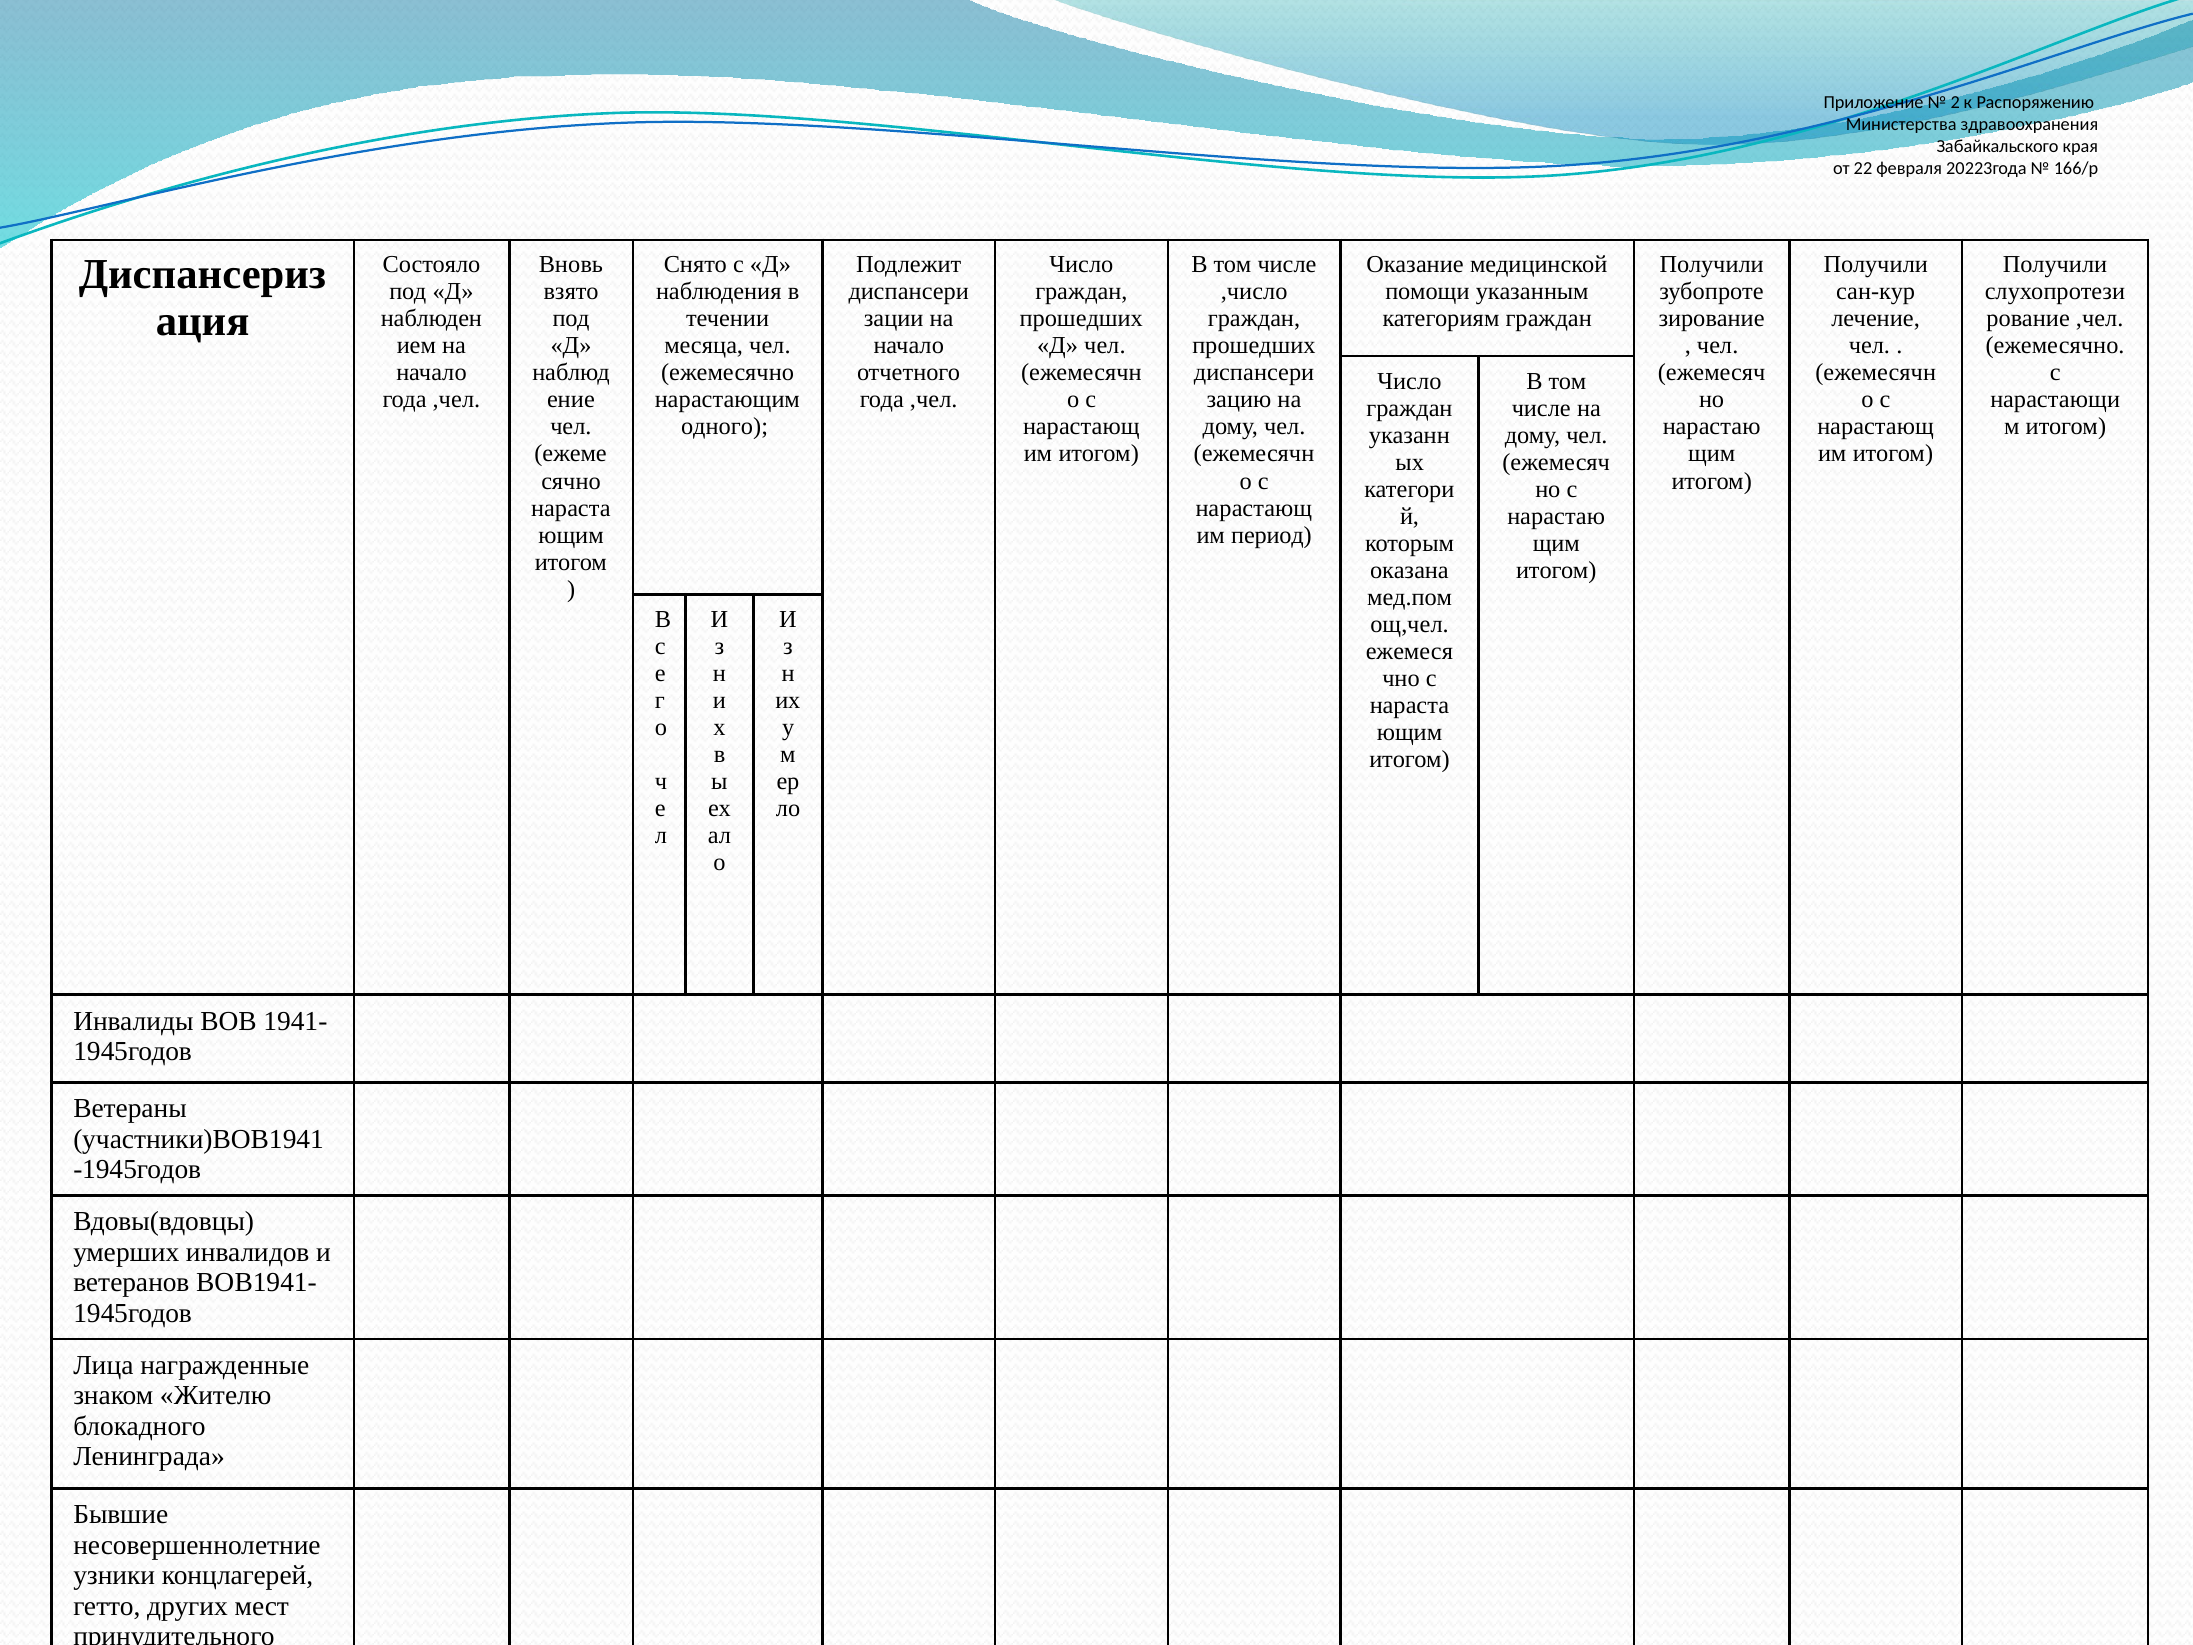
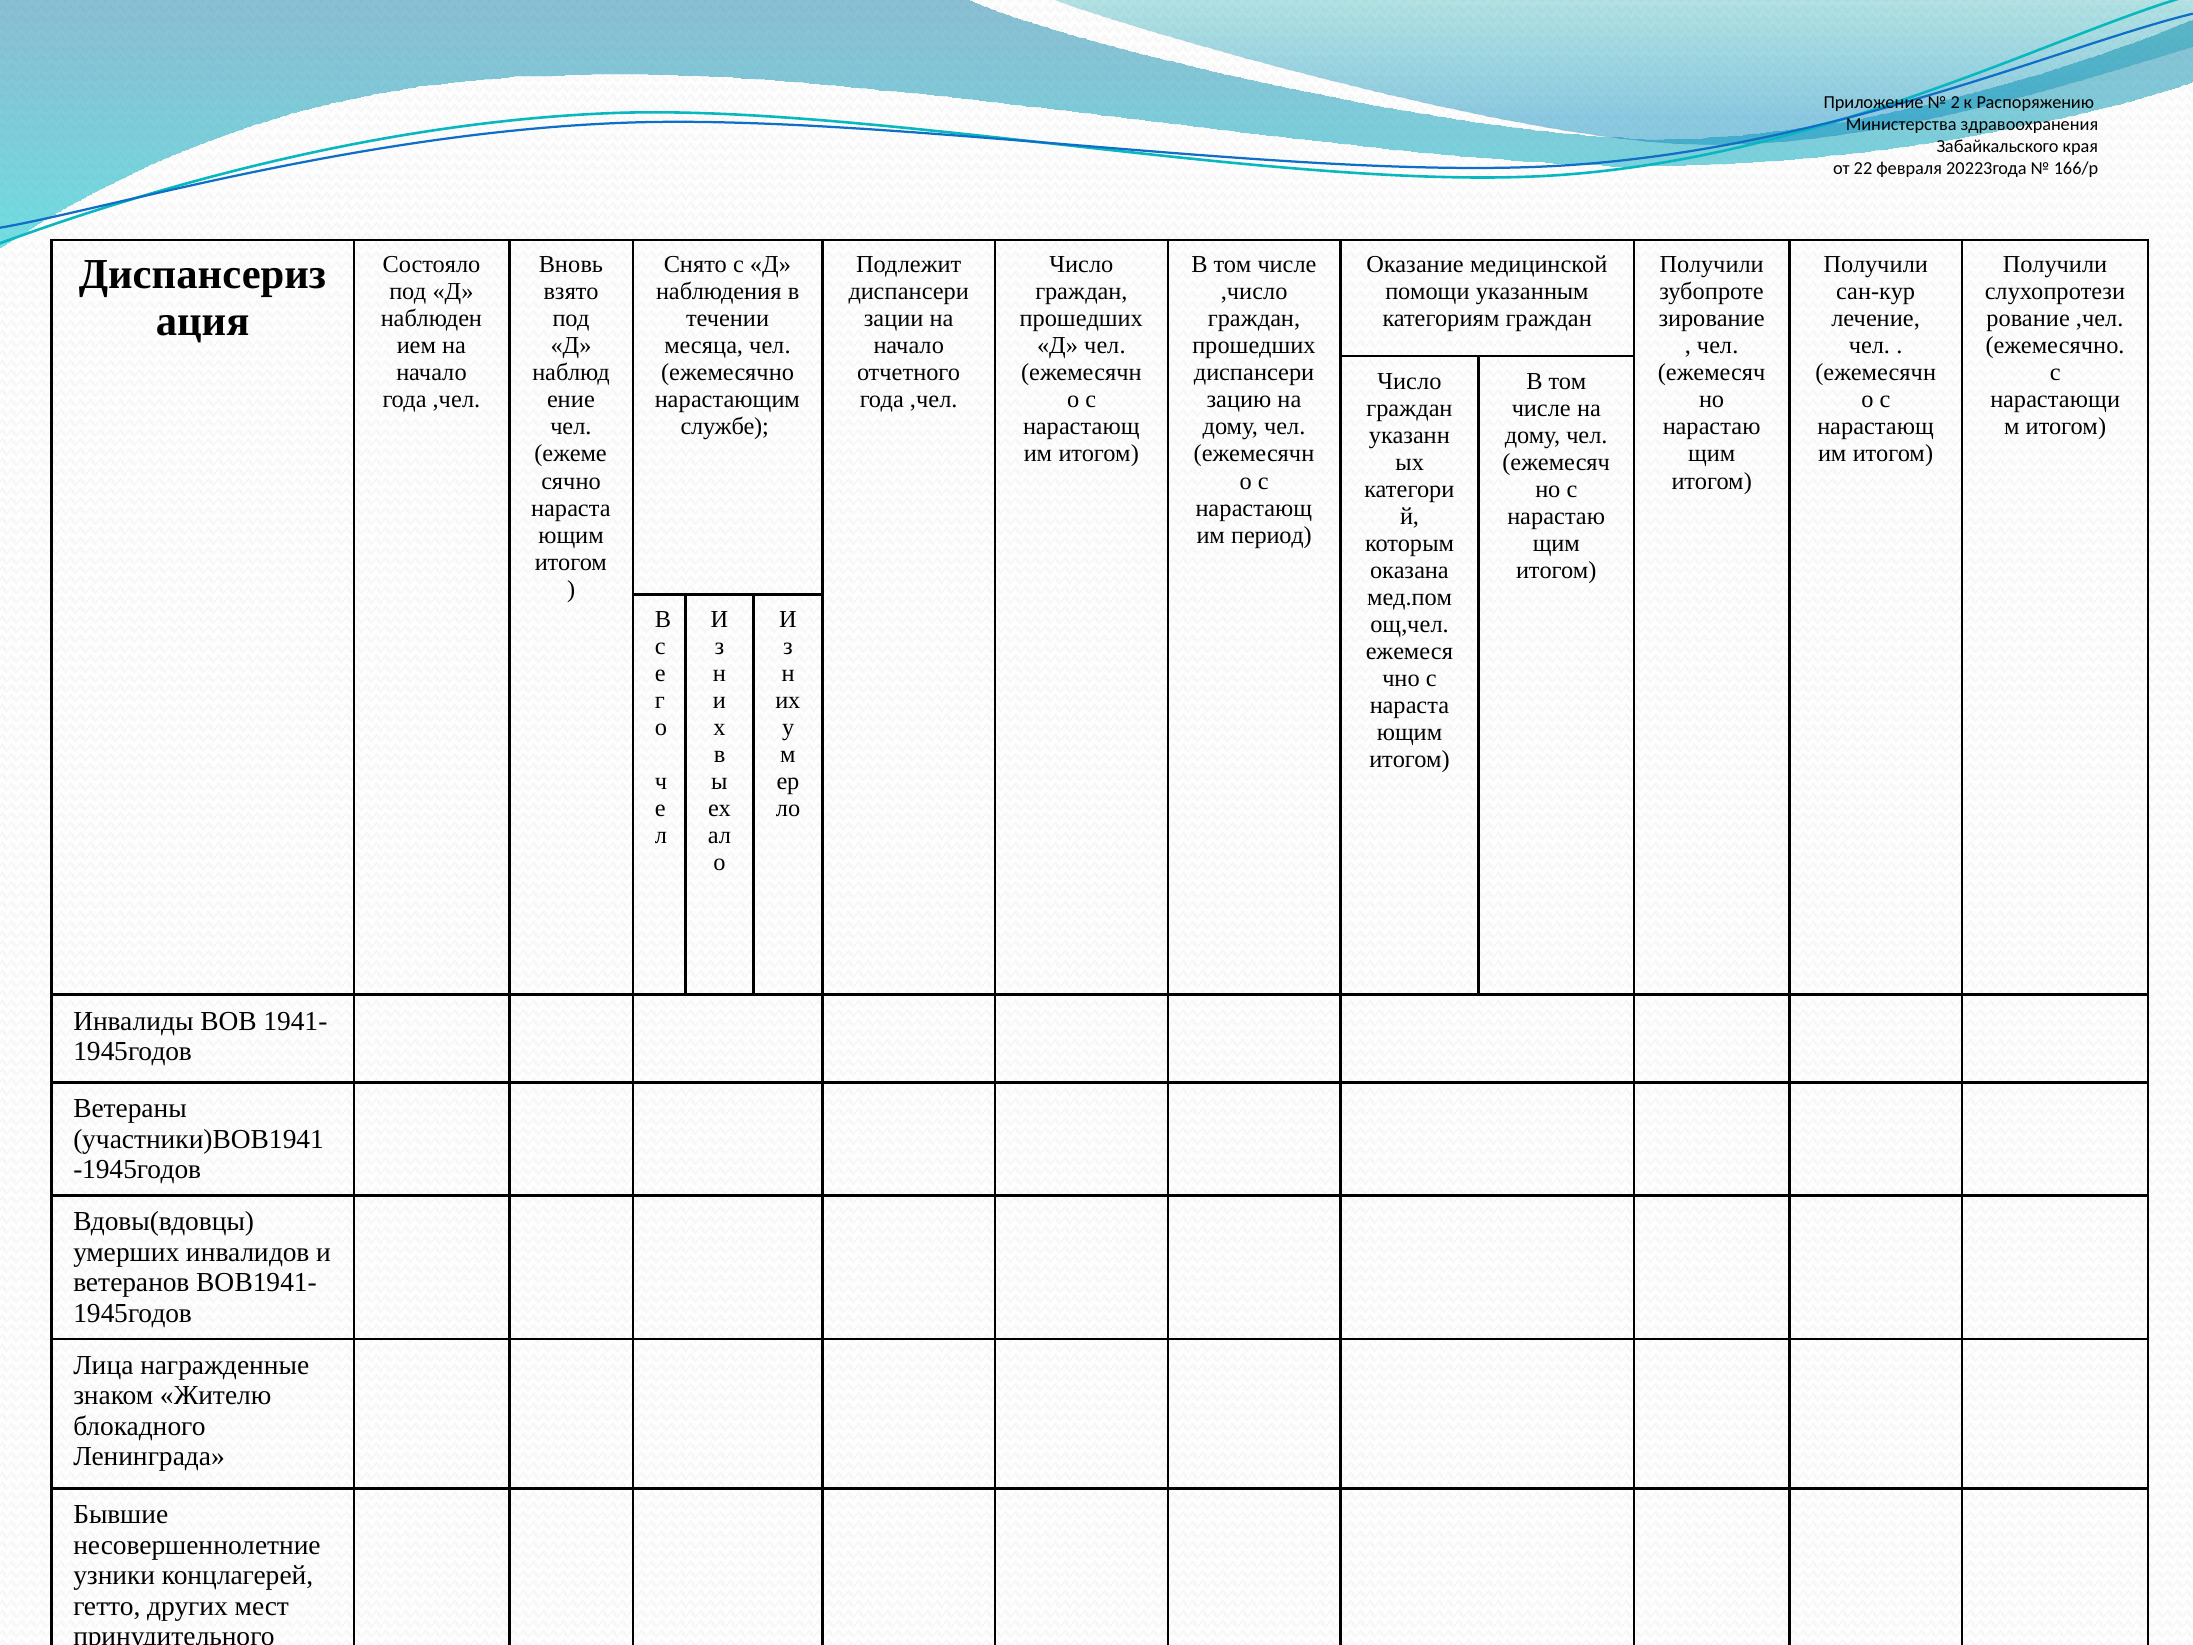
одного: одного -> службе
